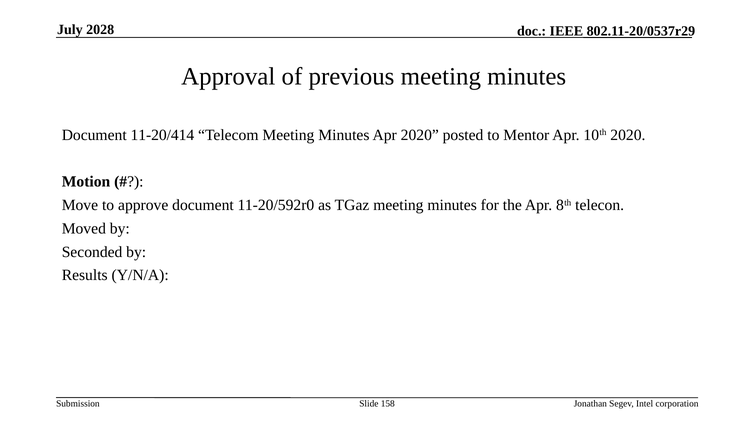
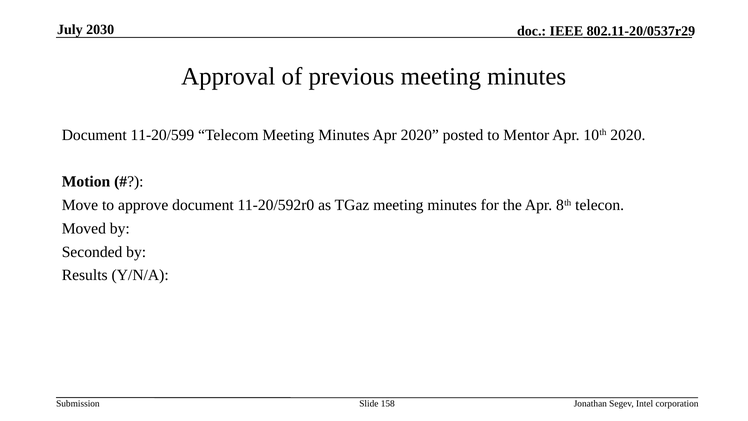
2028: 2028 -> 2030
11-20/414: 11-20/414 -> 11-20/599
